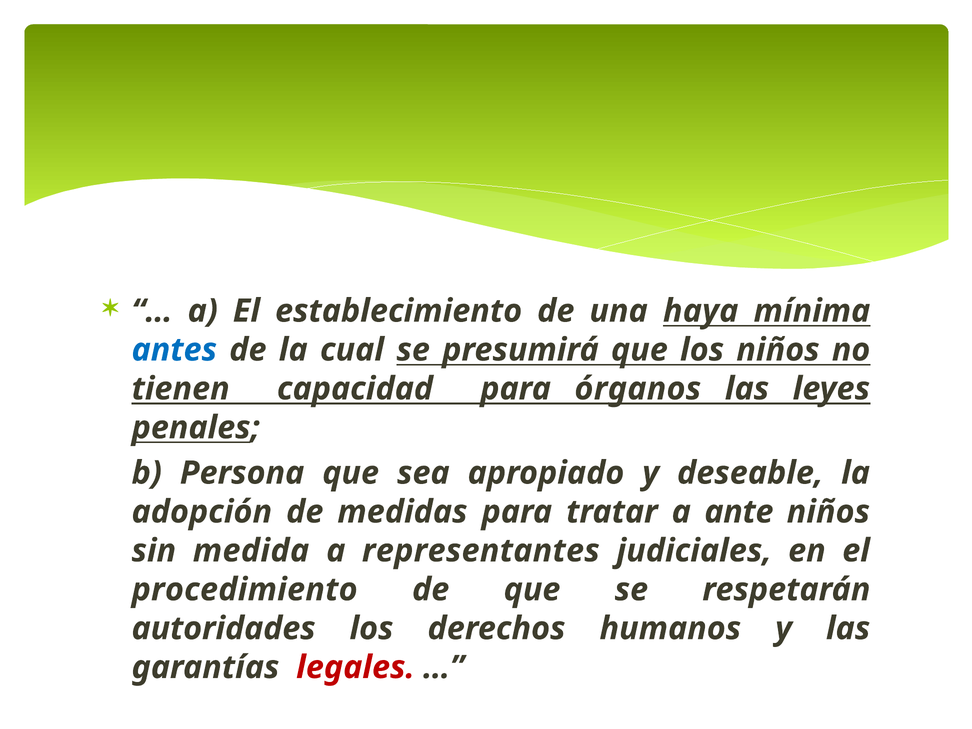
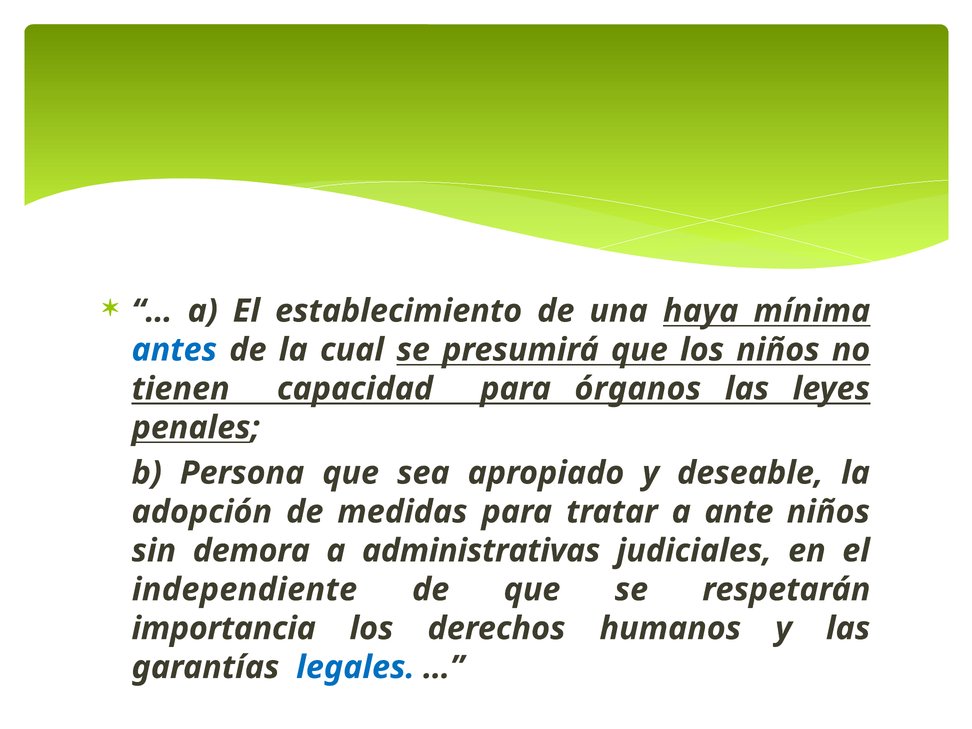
medida: medida -> demora
representantes: representantes -> administrativas
procedimiento: procedimiento -> independiente
autoridades: autoridades -> importancia
legales colour: red -> blue
